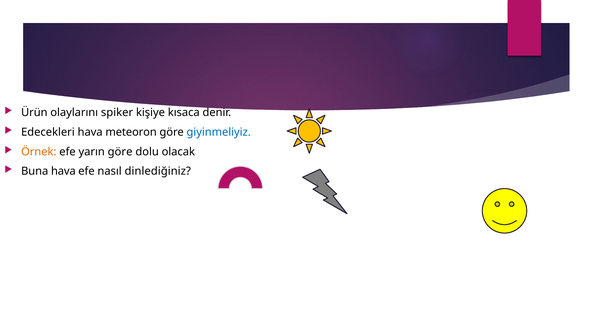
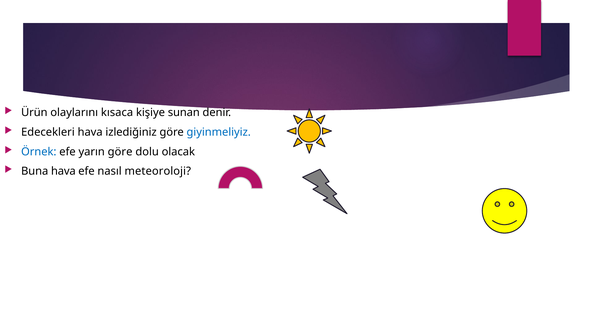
spiker: spiker -> kısaca
kısaca: kısaca -> sunan
meteoron: meteoron -> izlediğiniz
Örnek colour: orange -> blue
dinlediğiniz: dinlediğiniz -> meteoroloji
